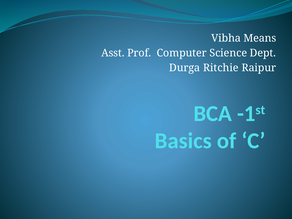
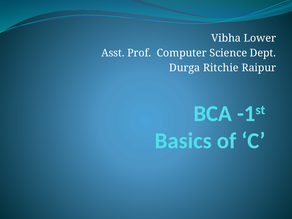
Means: Means -> Lower
